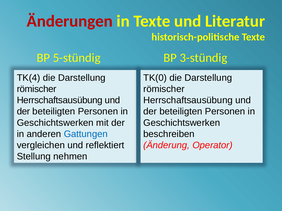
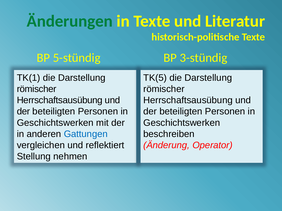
Änderungen colour: red -> green
TK(4: TK(4 -> TK(1
TK(0: TK(0 -> TK(5
